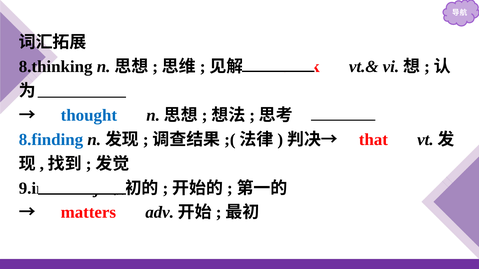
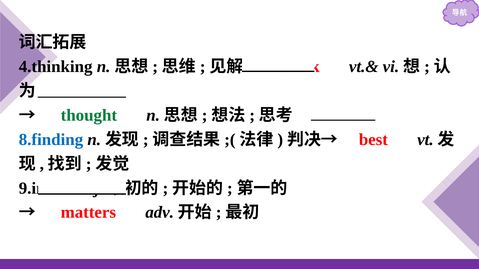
8.thinking: 8.thinking -> 4.thinking
thought colour: blue -> green
that: that -> best
